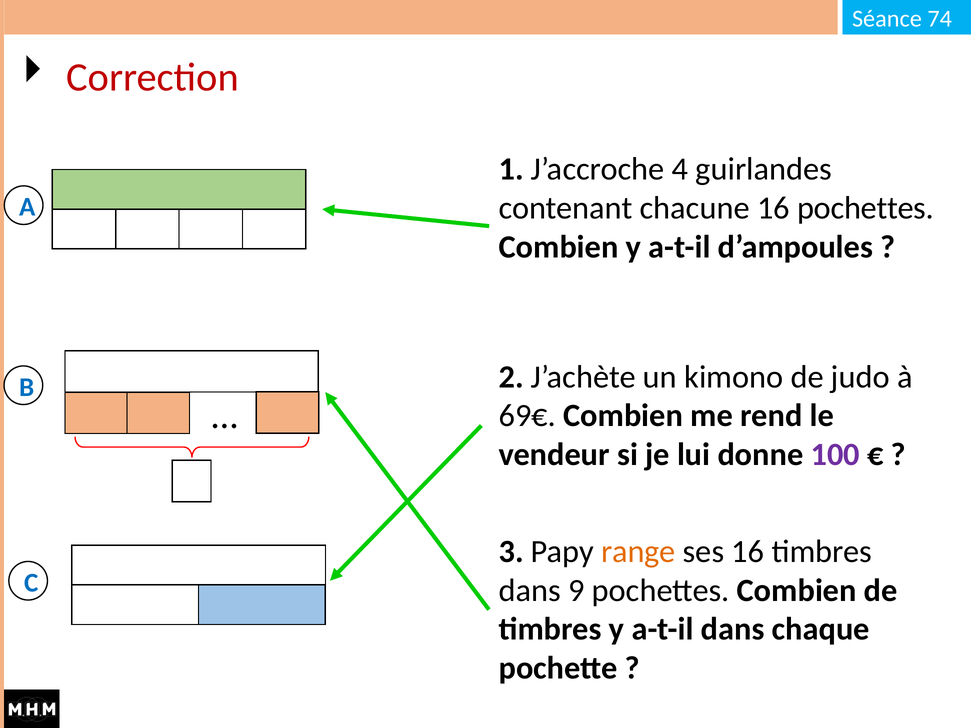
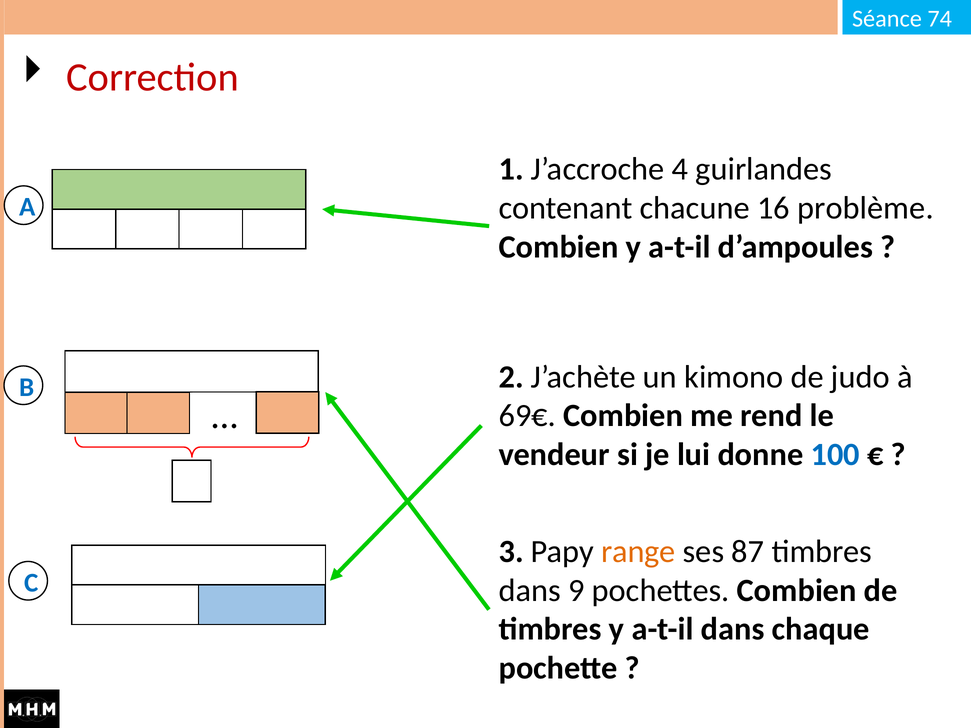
16 pochettes: pochettes -> problème
100 colour: purple -> blue
ses 16: 16 -> 87
